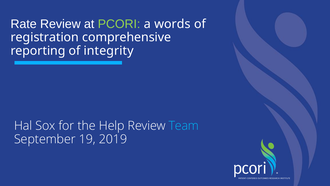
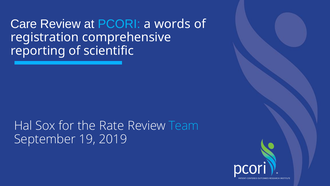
Rate: Rate -> Care
PCORI colour: light green -> light blue
integrity: integrity -> scientific
Help: Help -> Rate
